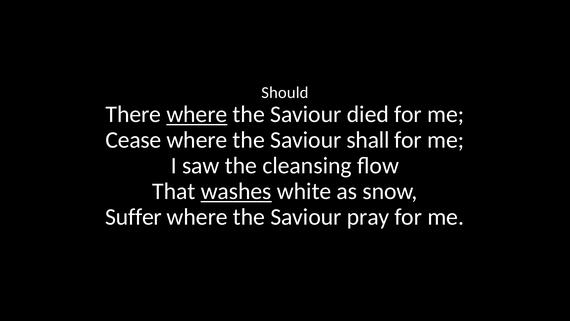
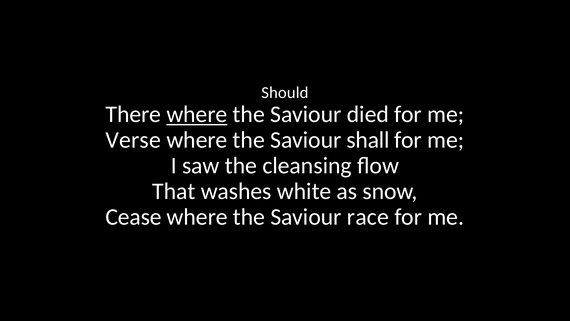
Cease: Cease -> Verse
washes underline: present -> none
Suffer: Suffer -> Cease
pray: pray -> race
